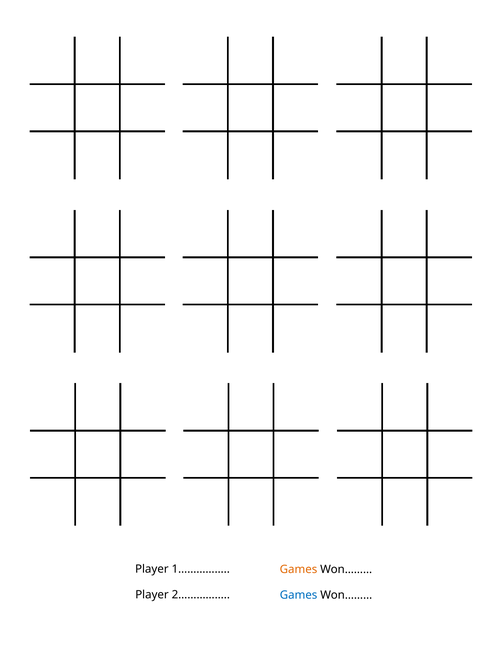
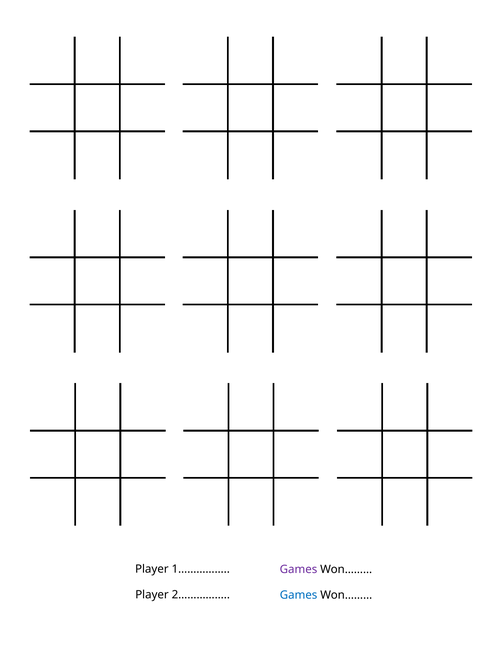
Games at (298, 569) colour: orange -> purple
